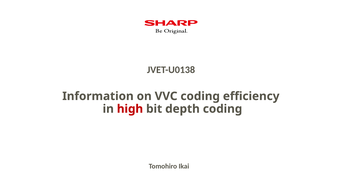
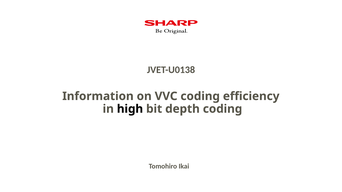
high colour: red -> black
